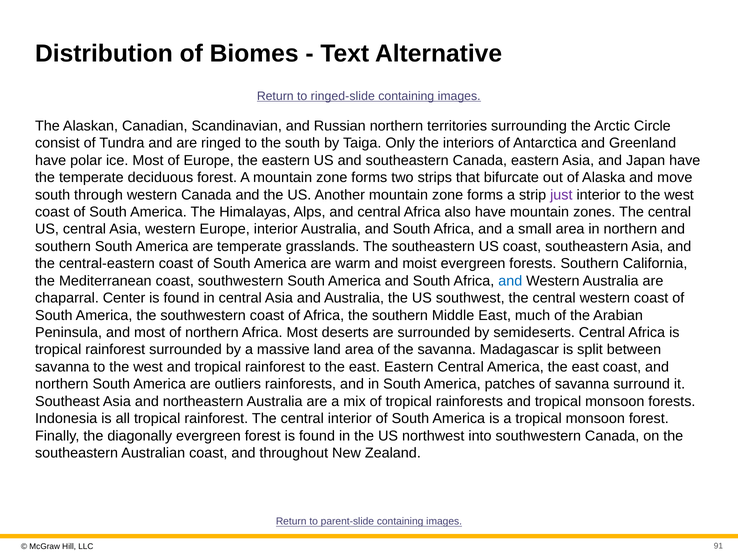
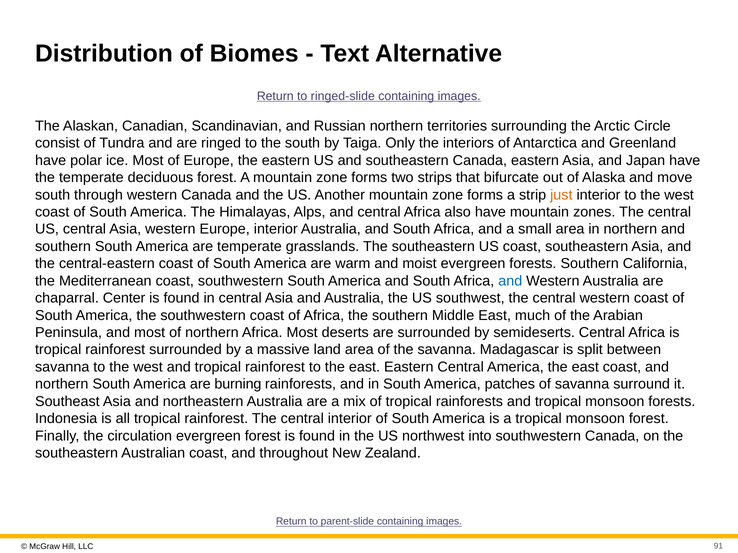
just colour: purple -> orange
outliers: outliers -> burning
diagonally: diagonally -> circulation
